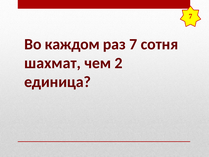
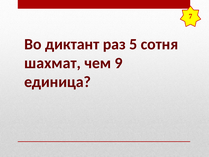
каждом: каждом -> диктант
раз 7: 7 -> 5
2: 2 -> 9
